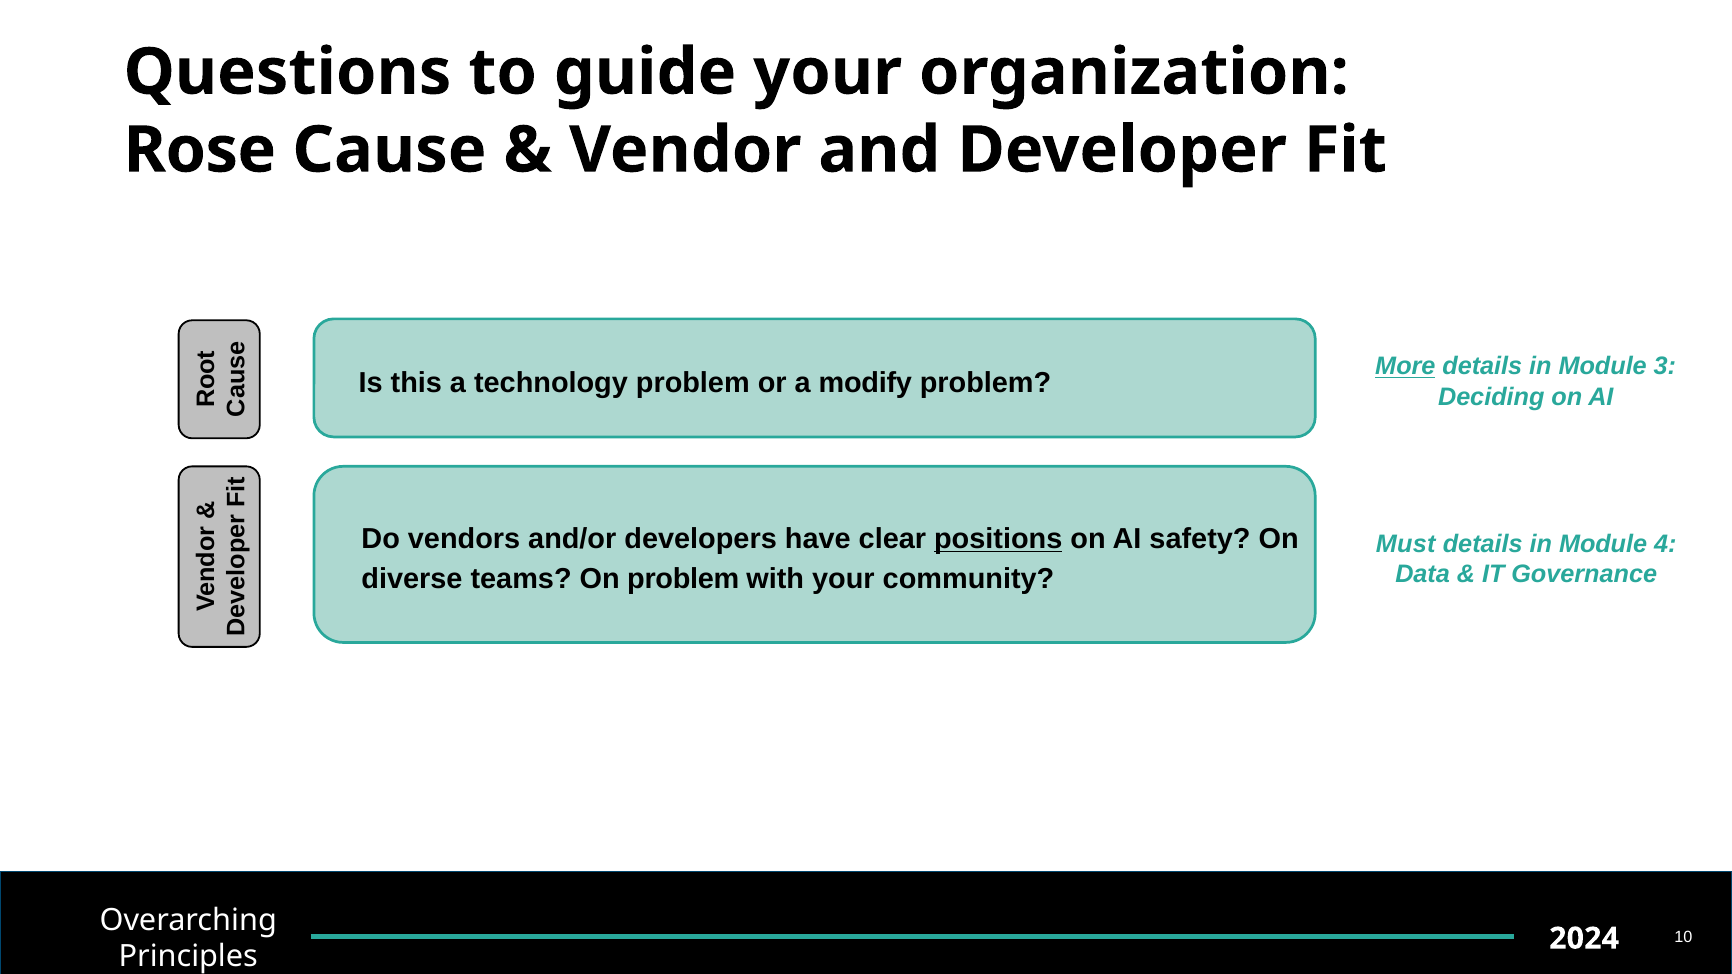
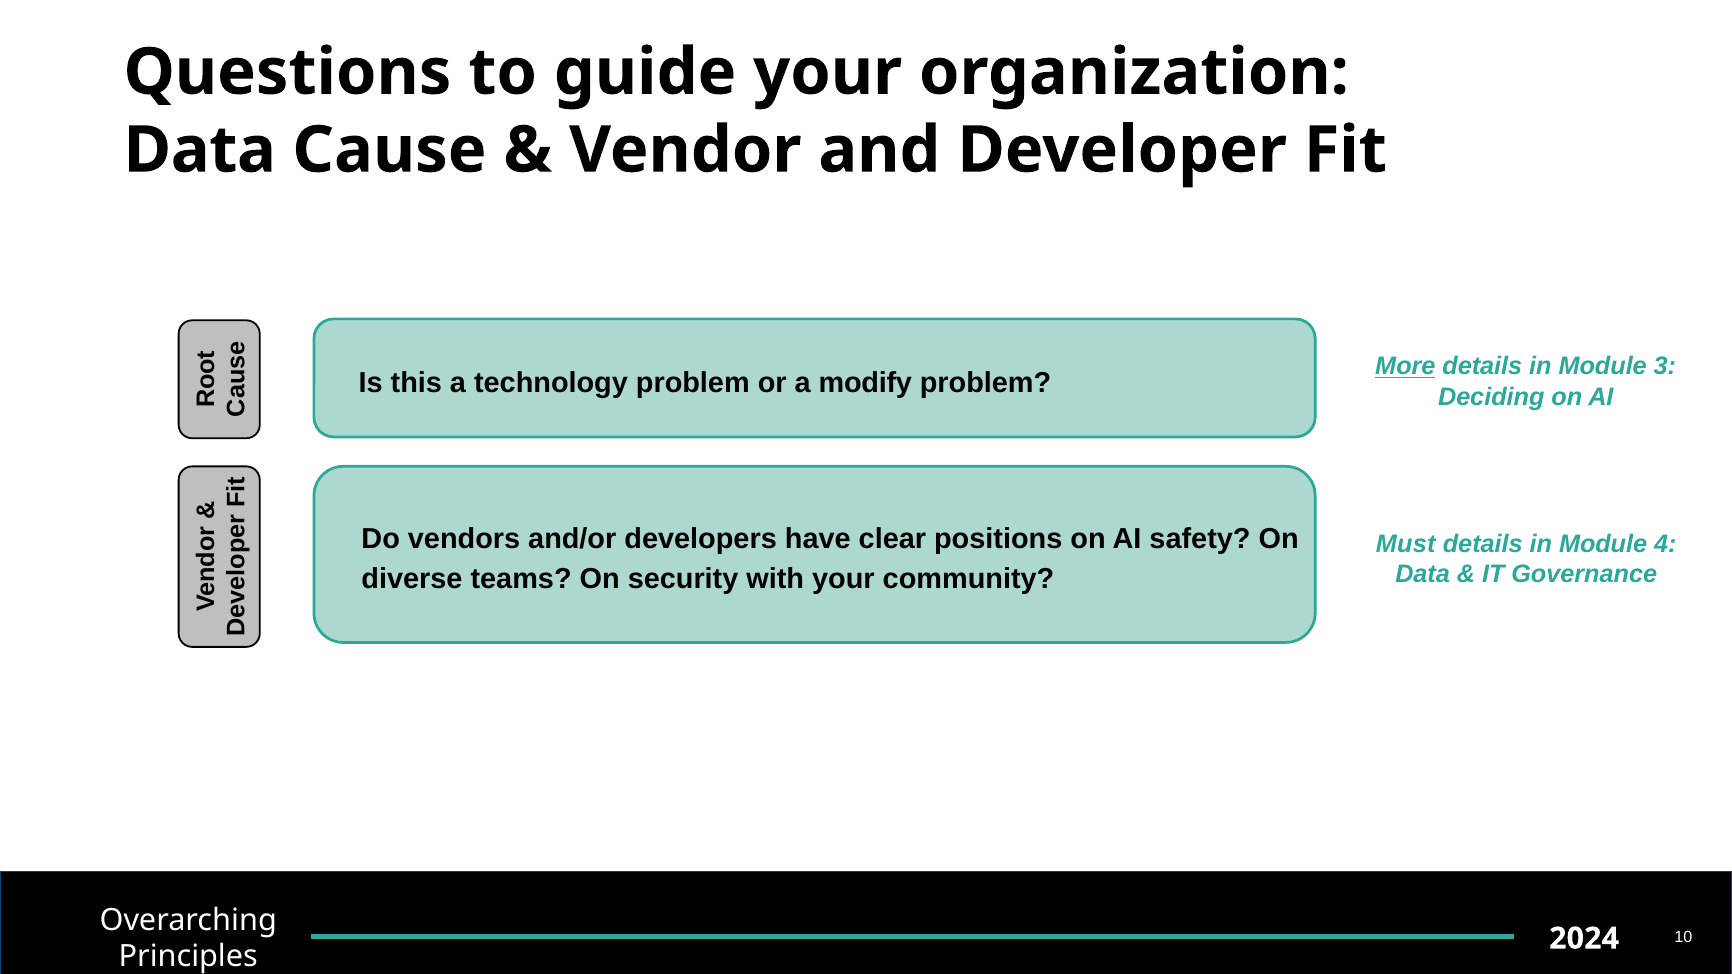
Rose at (200, 150): Rose -> Data
positions underline: present -> none
On problem: problem -> security
